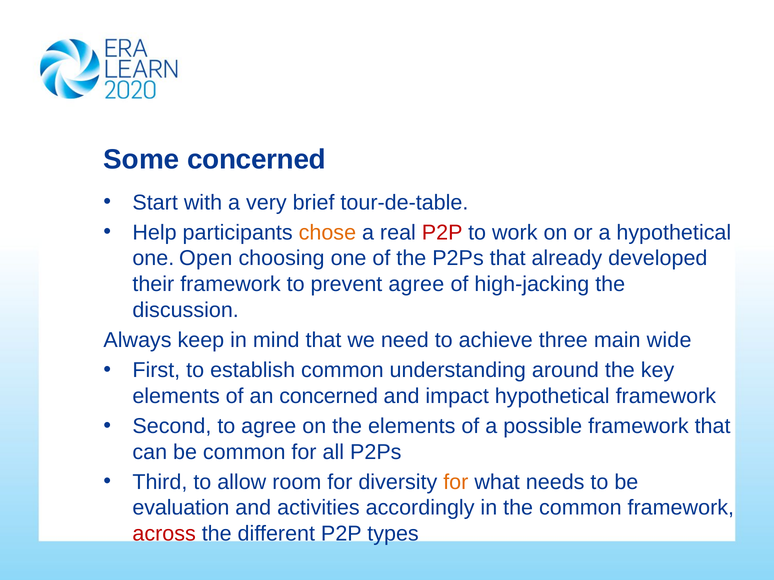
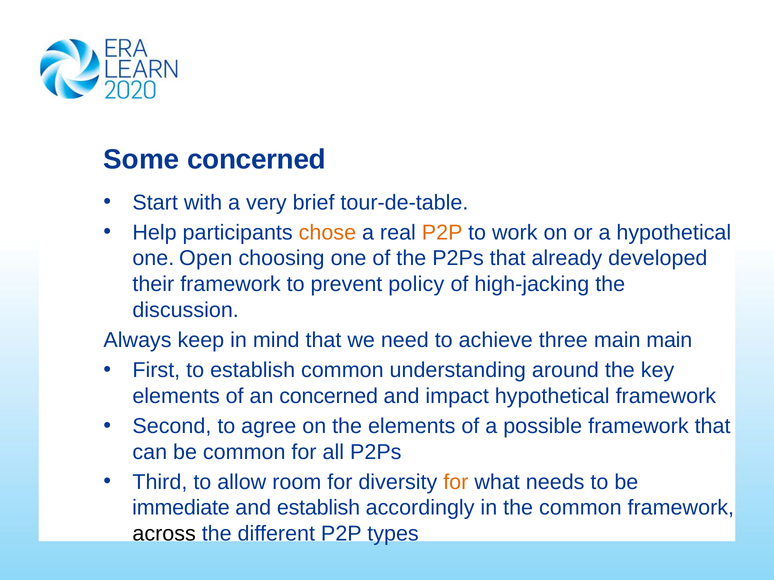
P2P at (442, 233) colour: red -> orange
prevent agree: agree -> policy
main wide: wide -> main
evaluation: evaluation -> immediate
and activities: activities -> establish
across colour: red -> black
